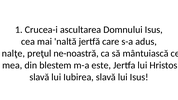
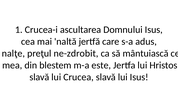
ne-noastră: ne-noastră -> ne-zdrobit
lui Iubirea: Iubirea -> Crucea
